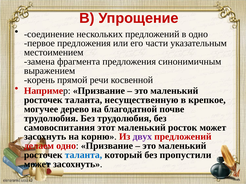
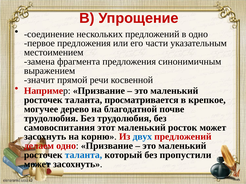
корень: корень -> значит
несущественную: несущественную -> просматривается
двух colour: purple -> blue
